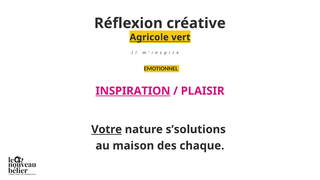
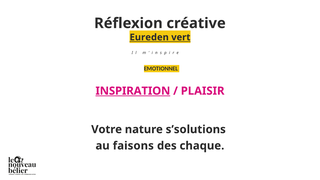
Agricole: Agricole -> Eureden
Votre underline: present -> none
maison: maison -> faisons
